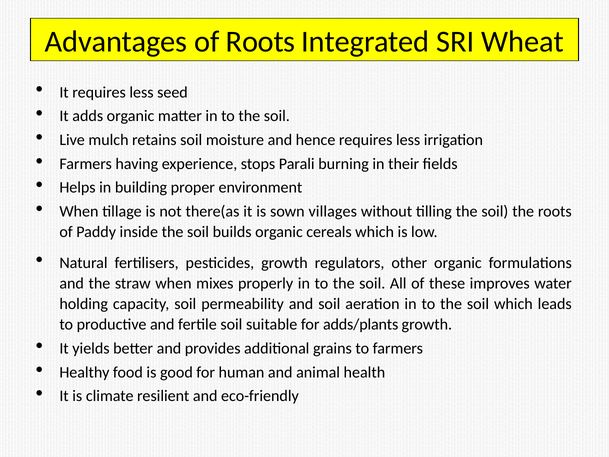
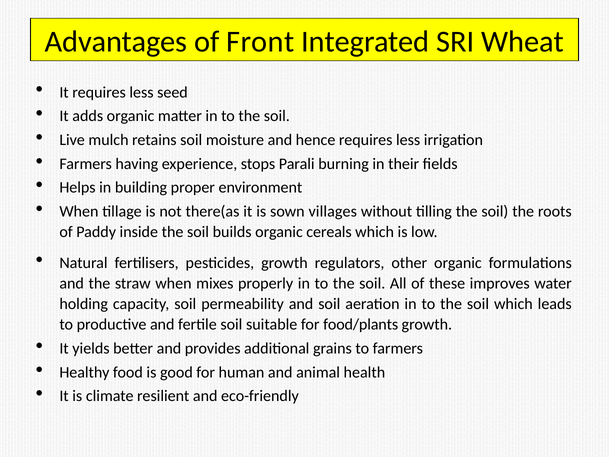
of Roots: Roots -> Front
adds/plants: adds/plants -> food/plants
